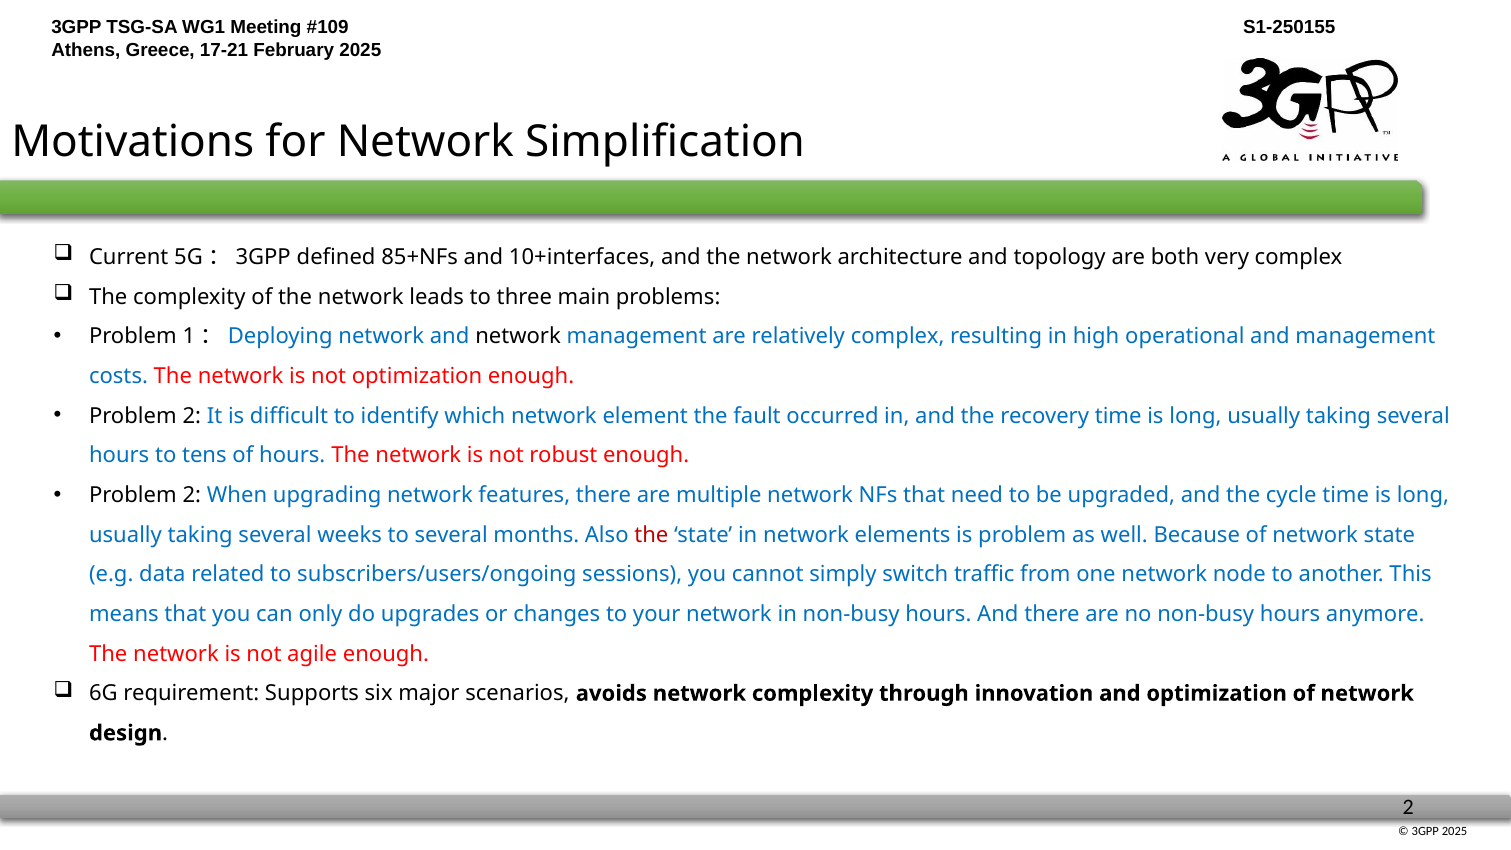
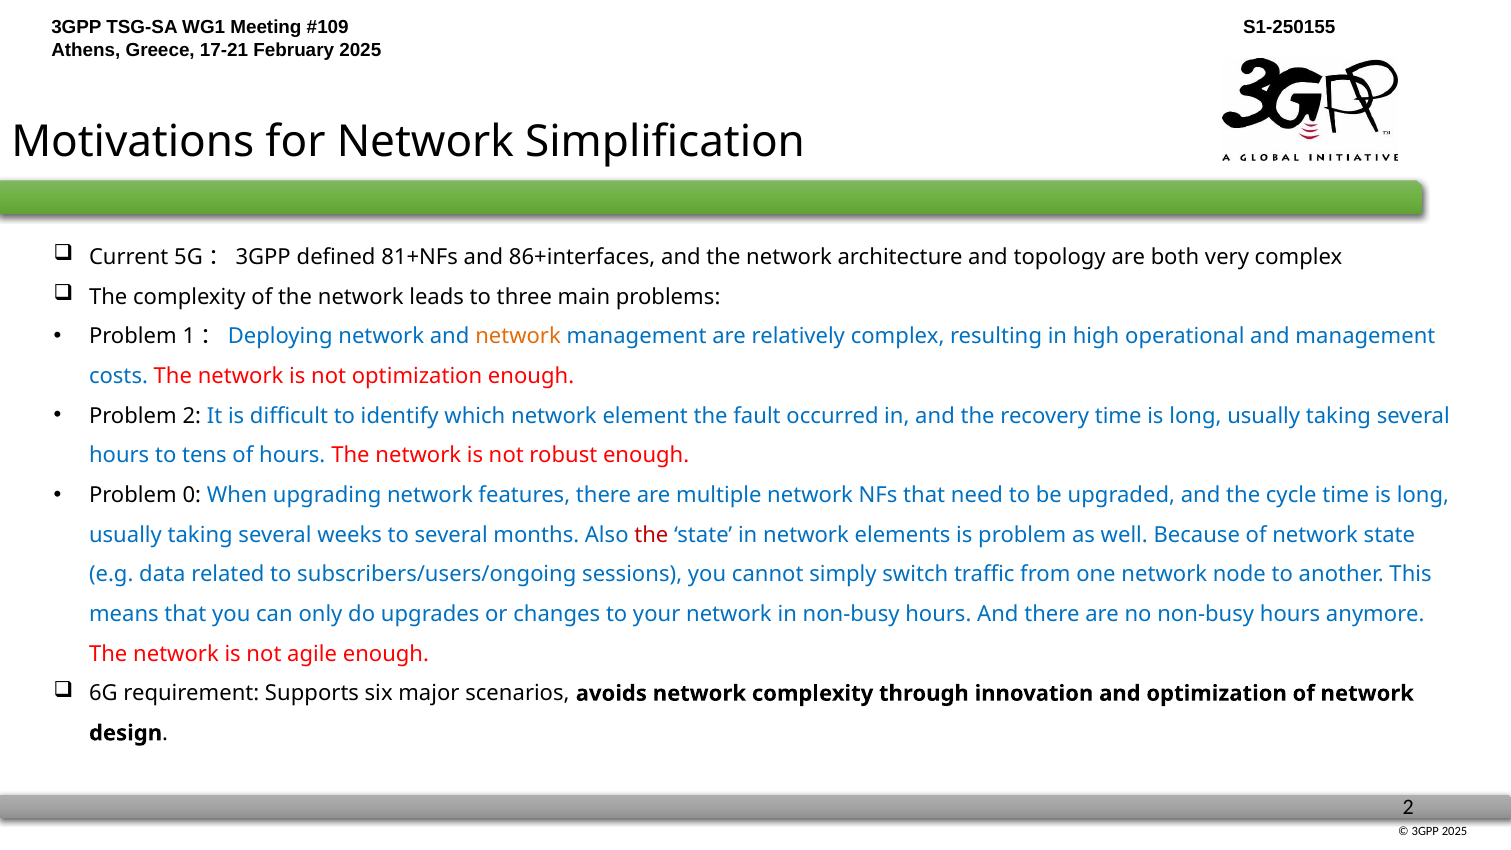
85+NFs: 85+NFs -> 81+NFs
10+interfaces: 10+interfaces -> 86+interfaces
network at (518, 336) colour: black -> orange
2 at (192, 495): 2 -> 0
